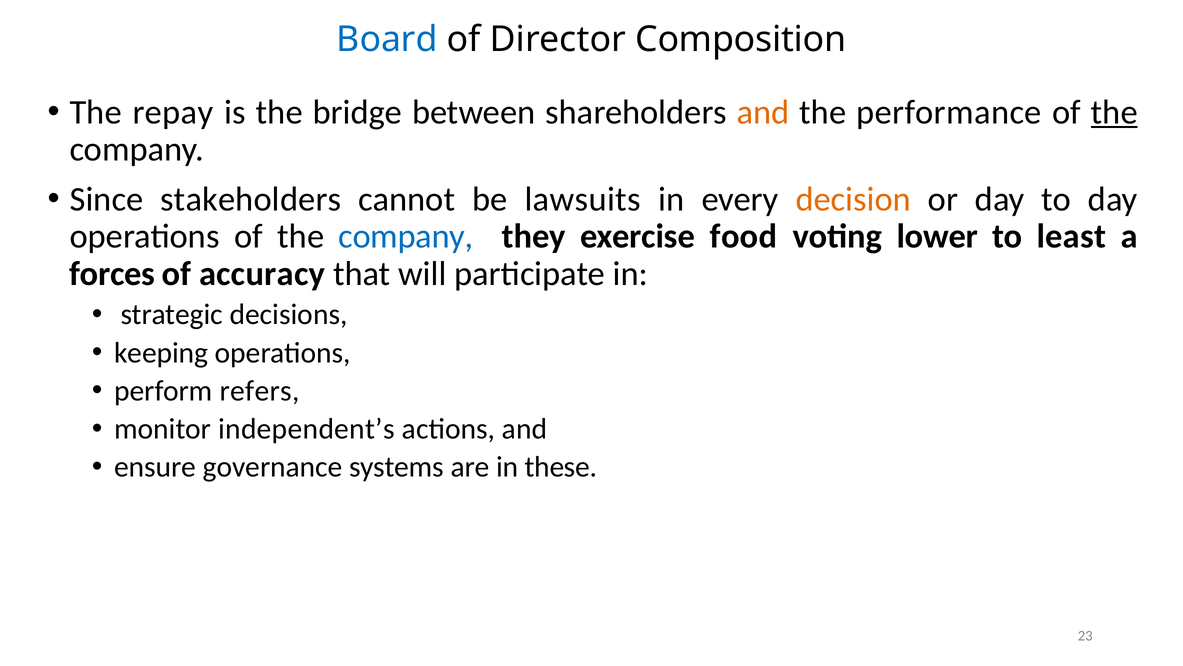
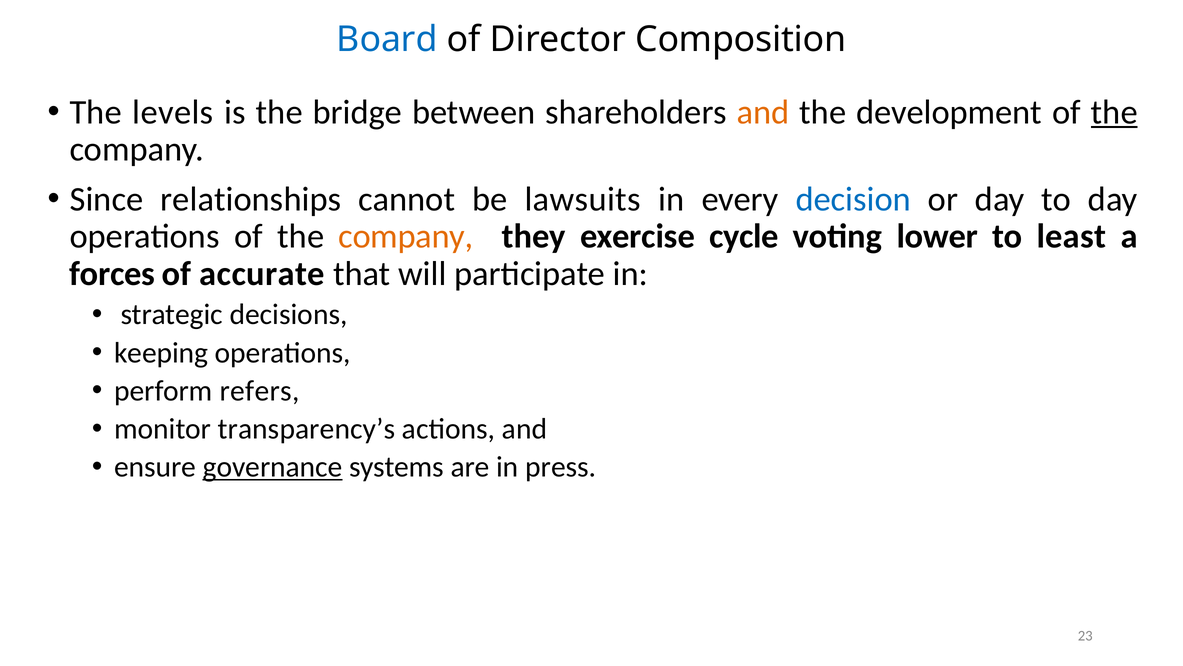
repay: repay -> levels
performance: performance -> development
stakeholders: stakeholders -> relationships
decision colour: orange -> blue
company at (406, 236) colour: blue -> orange
food: food -> cycle
accuracy: accuracy -> accurate
independent’s: independent’s -> transparency’s
governance underline: none -> present
these: these -> press
